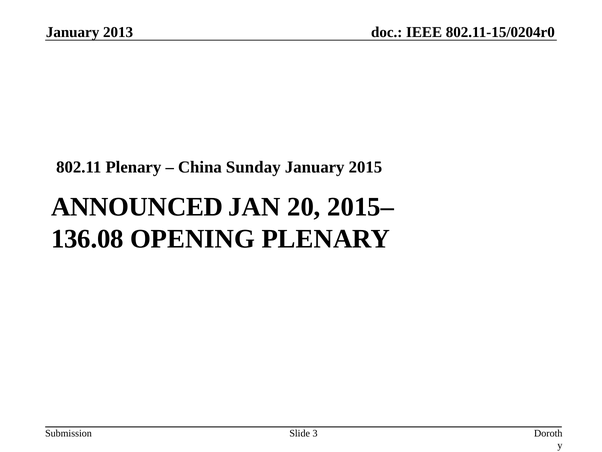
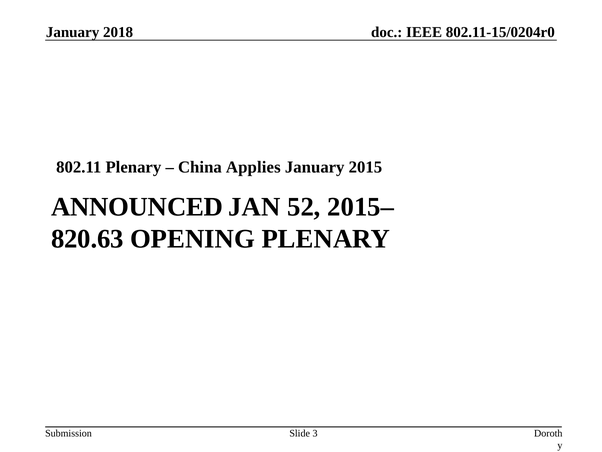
2013: 2013 -> 2018
Sunday: Sunday -> Applies
20: 20 -> 52
136.08: 136.08 -> 820.63
